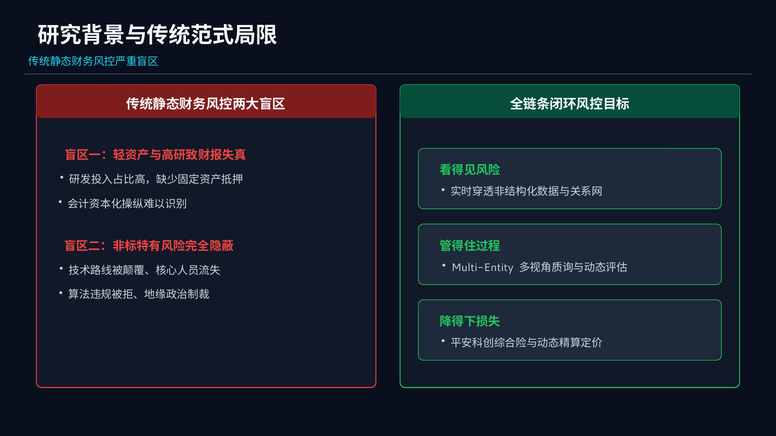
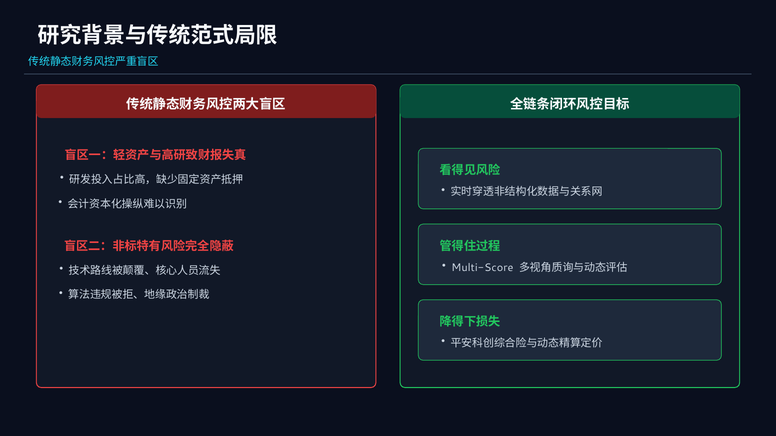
Multi-Entity: Multi-Entity -> Multi-Score
